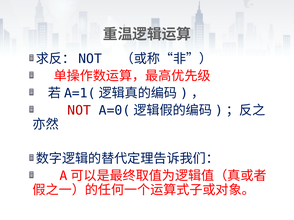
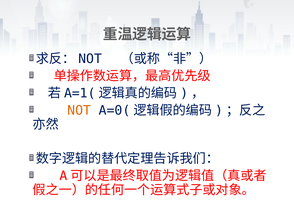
NOT colour: red -> orange
